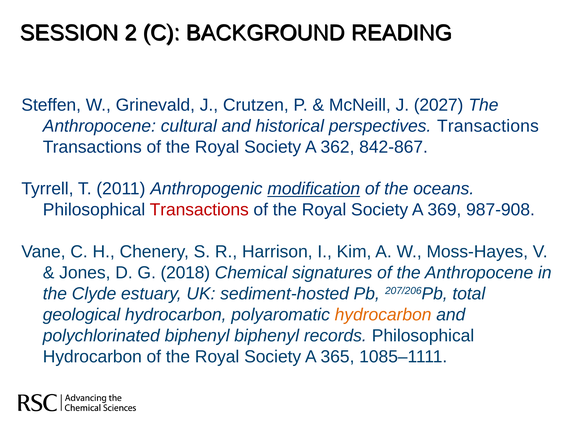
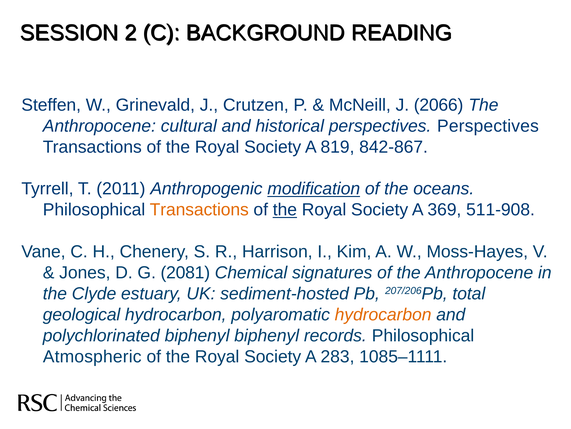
2027: 2027 -> 2066
perspectives Transactions: Transactions -> Perspectives
362: 362 -> 819
Transactions at (199, 209) colour: red -> orange
the at (285, 209) underline: none -> present
987-908: 987-908 -> 511-908
2018: 2018 -> 2081
Hydrocarbon at (92, 356): Hydrocarbon -> Atmospheric
365: 365 -> 283
